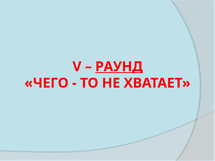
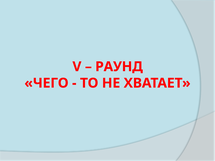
РАУНД underline: present -> none
